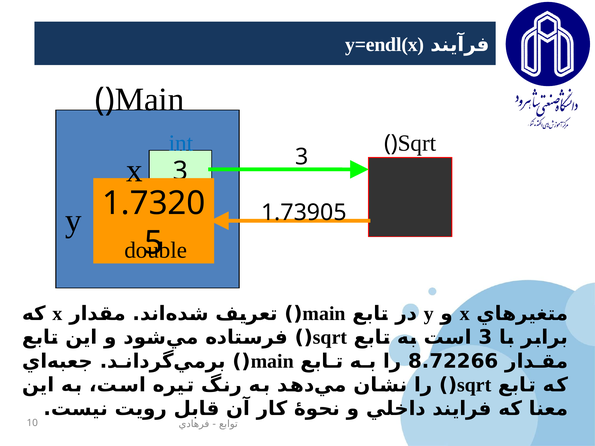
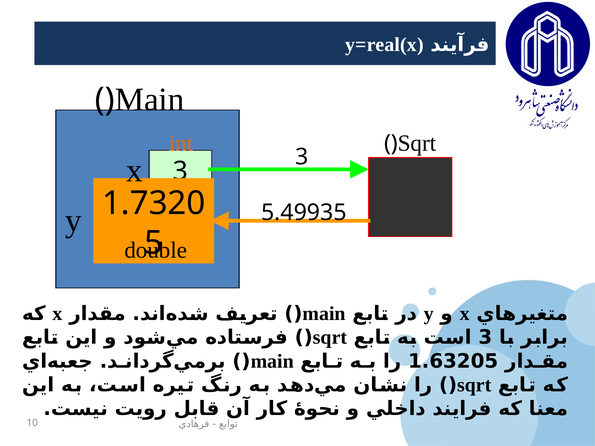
y=endl(x: y=endl(x -> y=real(x
int colour: blue -> orange
1.73905: 1.73905 -> 5.49935
8.72266: 8.72266 -> 1.63205
